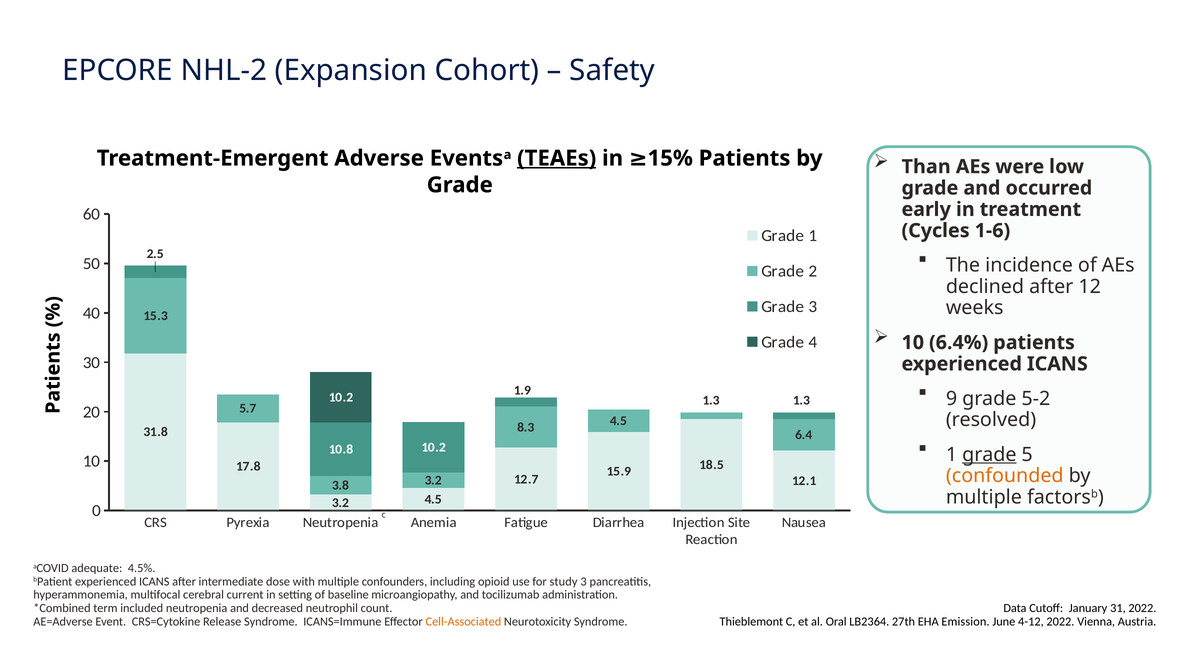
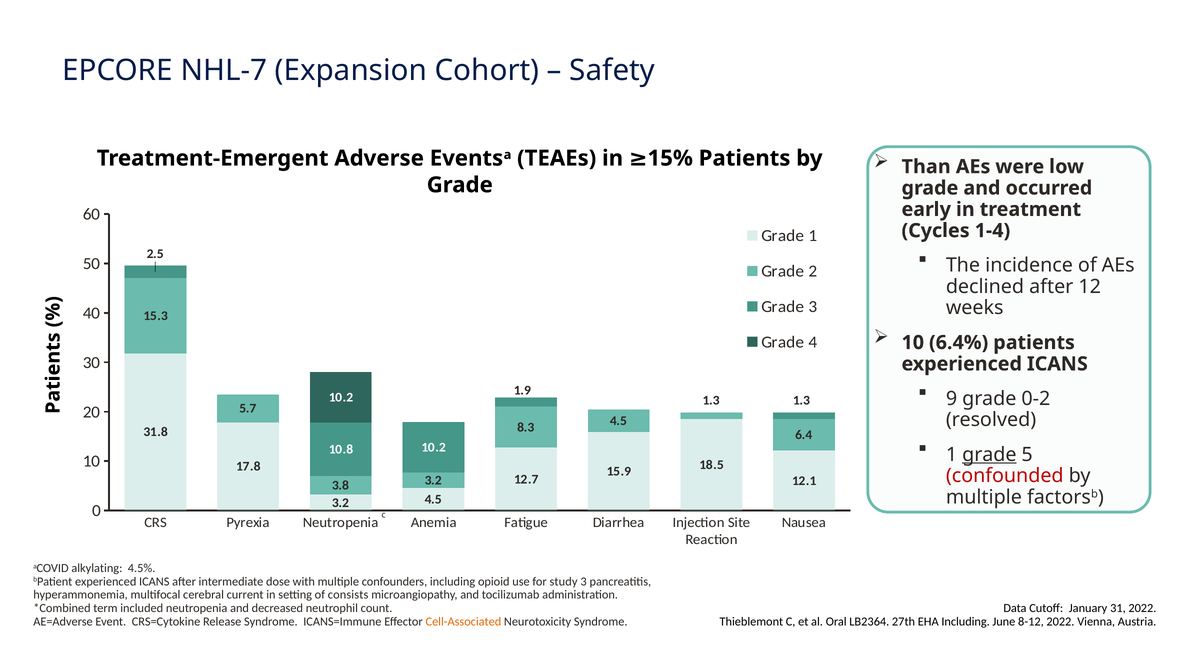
NHL-2: NHL-2 -> NHL-7
TEAEs underline: present -> none
1-6: 1-6 -> 1-4
5-2: 5-2 -> 0-2
confounded colour: orange -> red
adequate: adequate -> alkylating
baseline: baseline -> consists
EHA Emission: Emission -> Including
4-12: 4-12 -> 8-12
